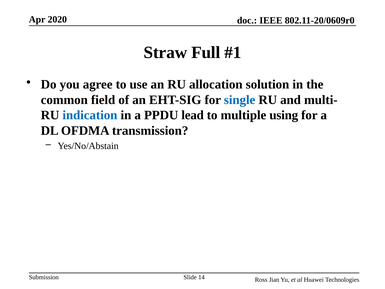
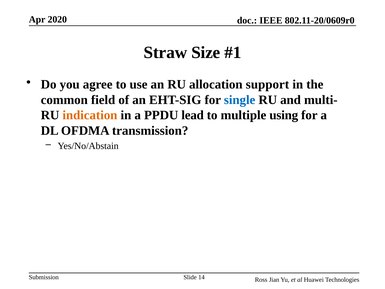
Full: Full -> Size
solution: solution -> support
indication colour: blue -> orange
